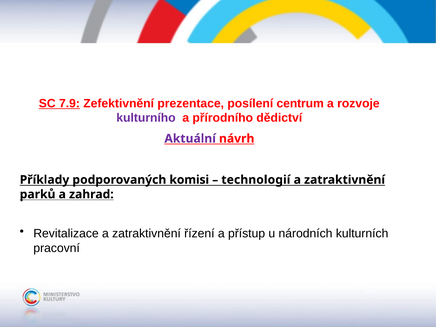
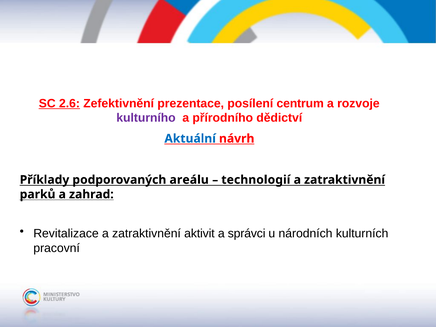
7.9: 7.9 -> 2.6
Aktuální colour: purple -> blue
komisi: komisi -> areálu
řízení: řízení -> aktivit
přístup: přístup -> správci
